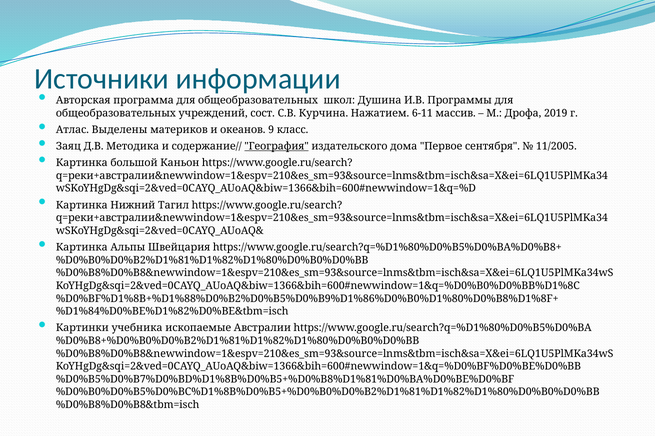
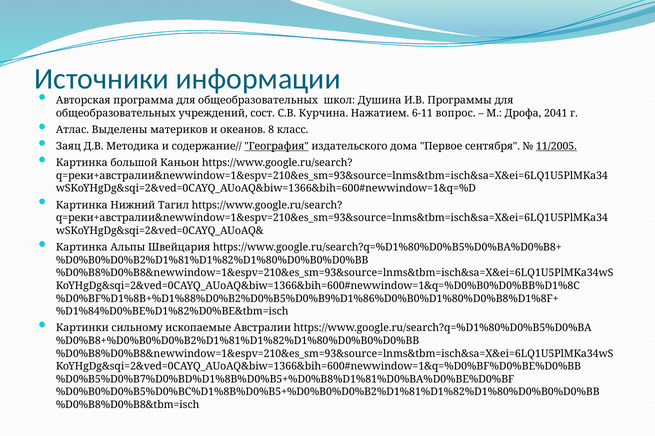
массив: массив -> вопрос
2019: 2019 -> 2041
9: 9 -> 8
11/2005 underline: none -> present
учебника: учебника -> сильному
